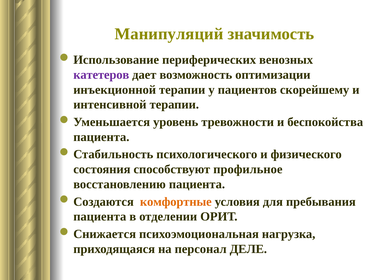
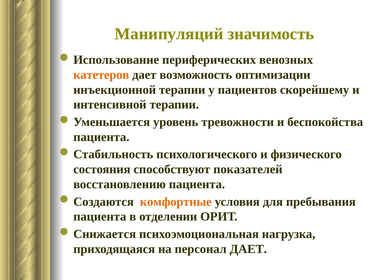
катетеров colour: purple -> orange
профильное: профильное -> показателей
персонал ДЕЛЕ: ДЕЛЕ -> ДАЕТ
